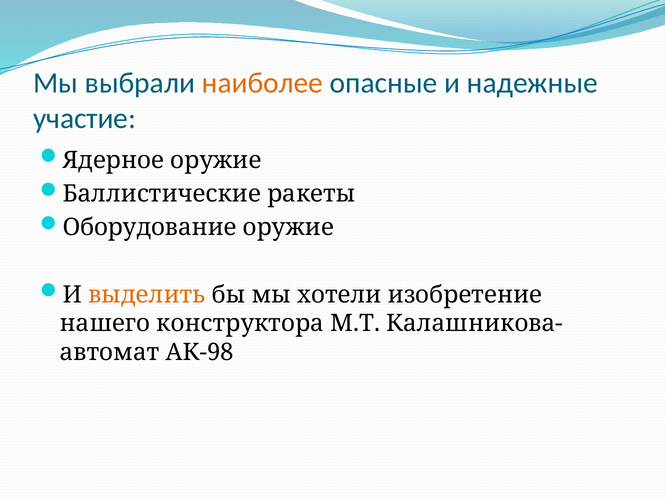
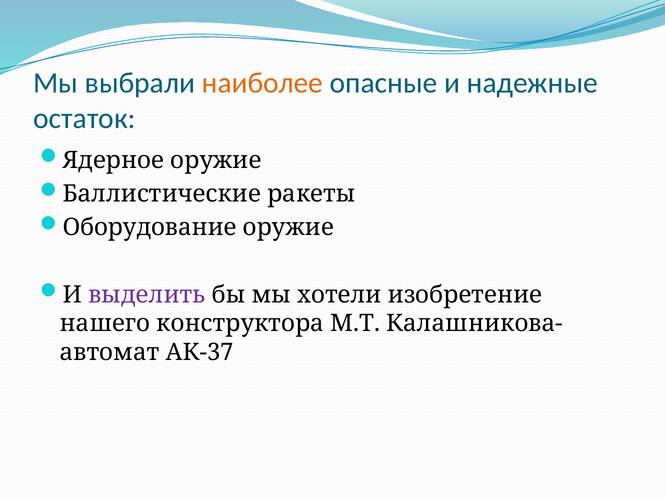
участие: участие -> остаток
выделить colour: orange -> purple
АК-98: АК-98 -> АК-37
